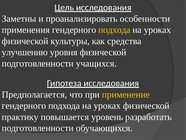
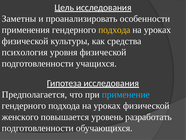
улучшению: улучшению -> психология
применение colour: yellow -> light blue
практику: практику -> женского
